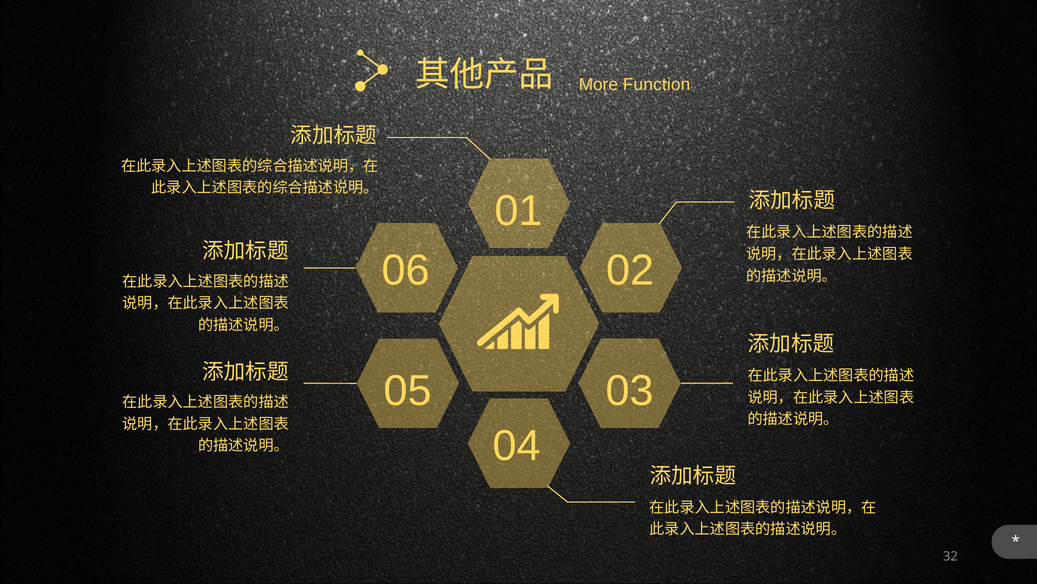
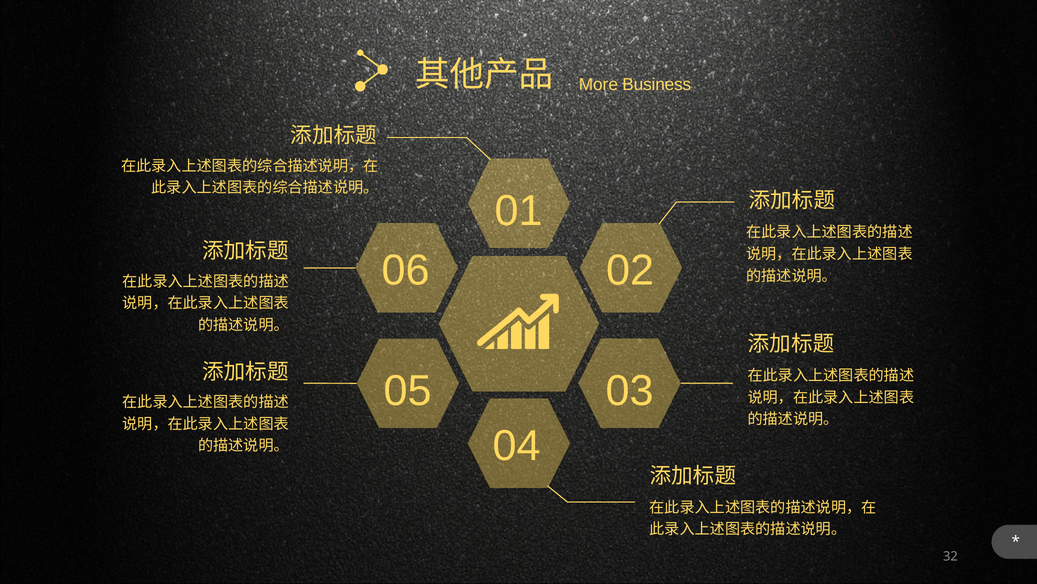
Function: Function -> Business
